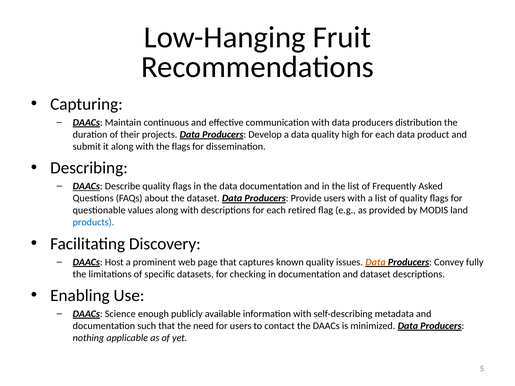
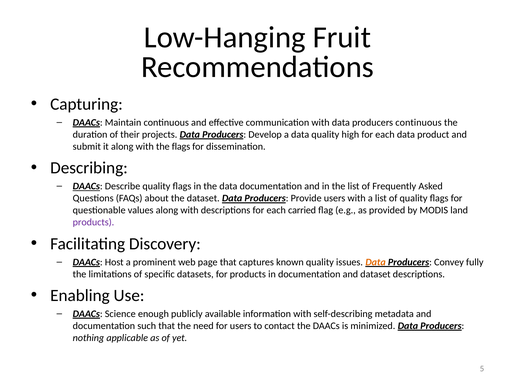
producers distribution: distribution -> continuous
retired: retired -> carried
products at (93, 222) colour: blue -> purple
for checking: checking -> products
